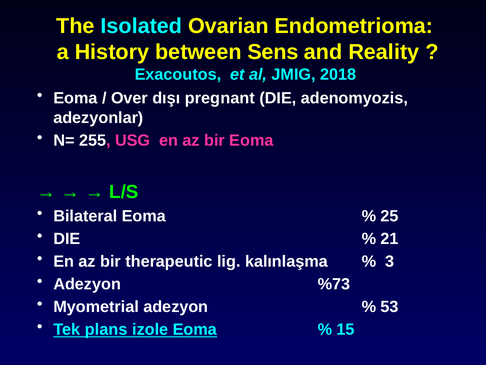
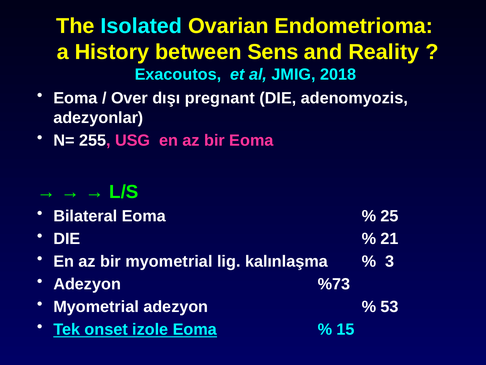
bir therapeutic: therapeutic -> myometrial
plans: plans -> onset
